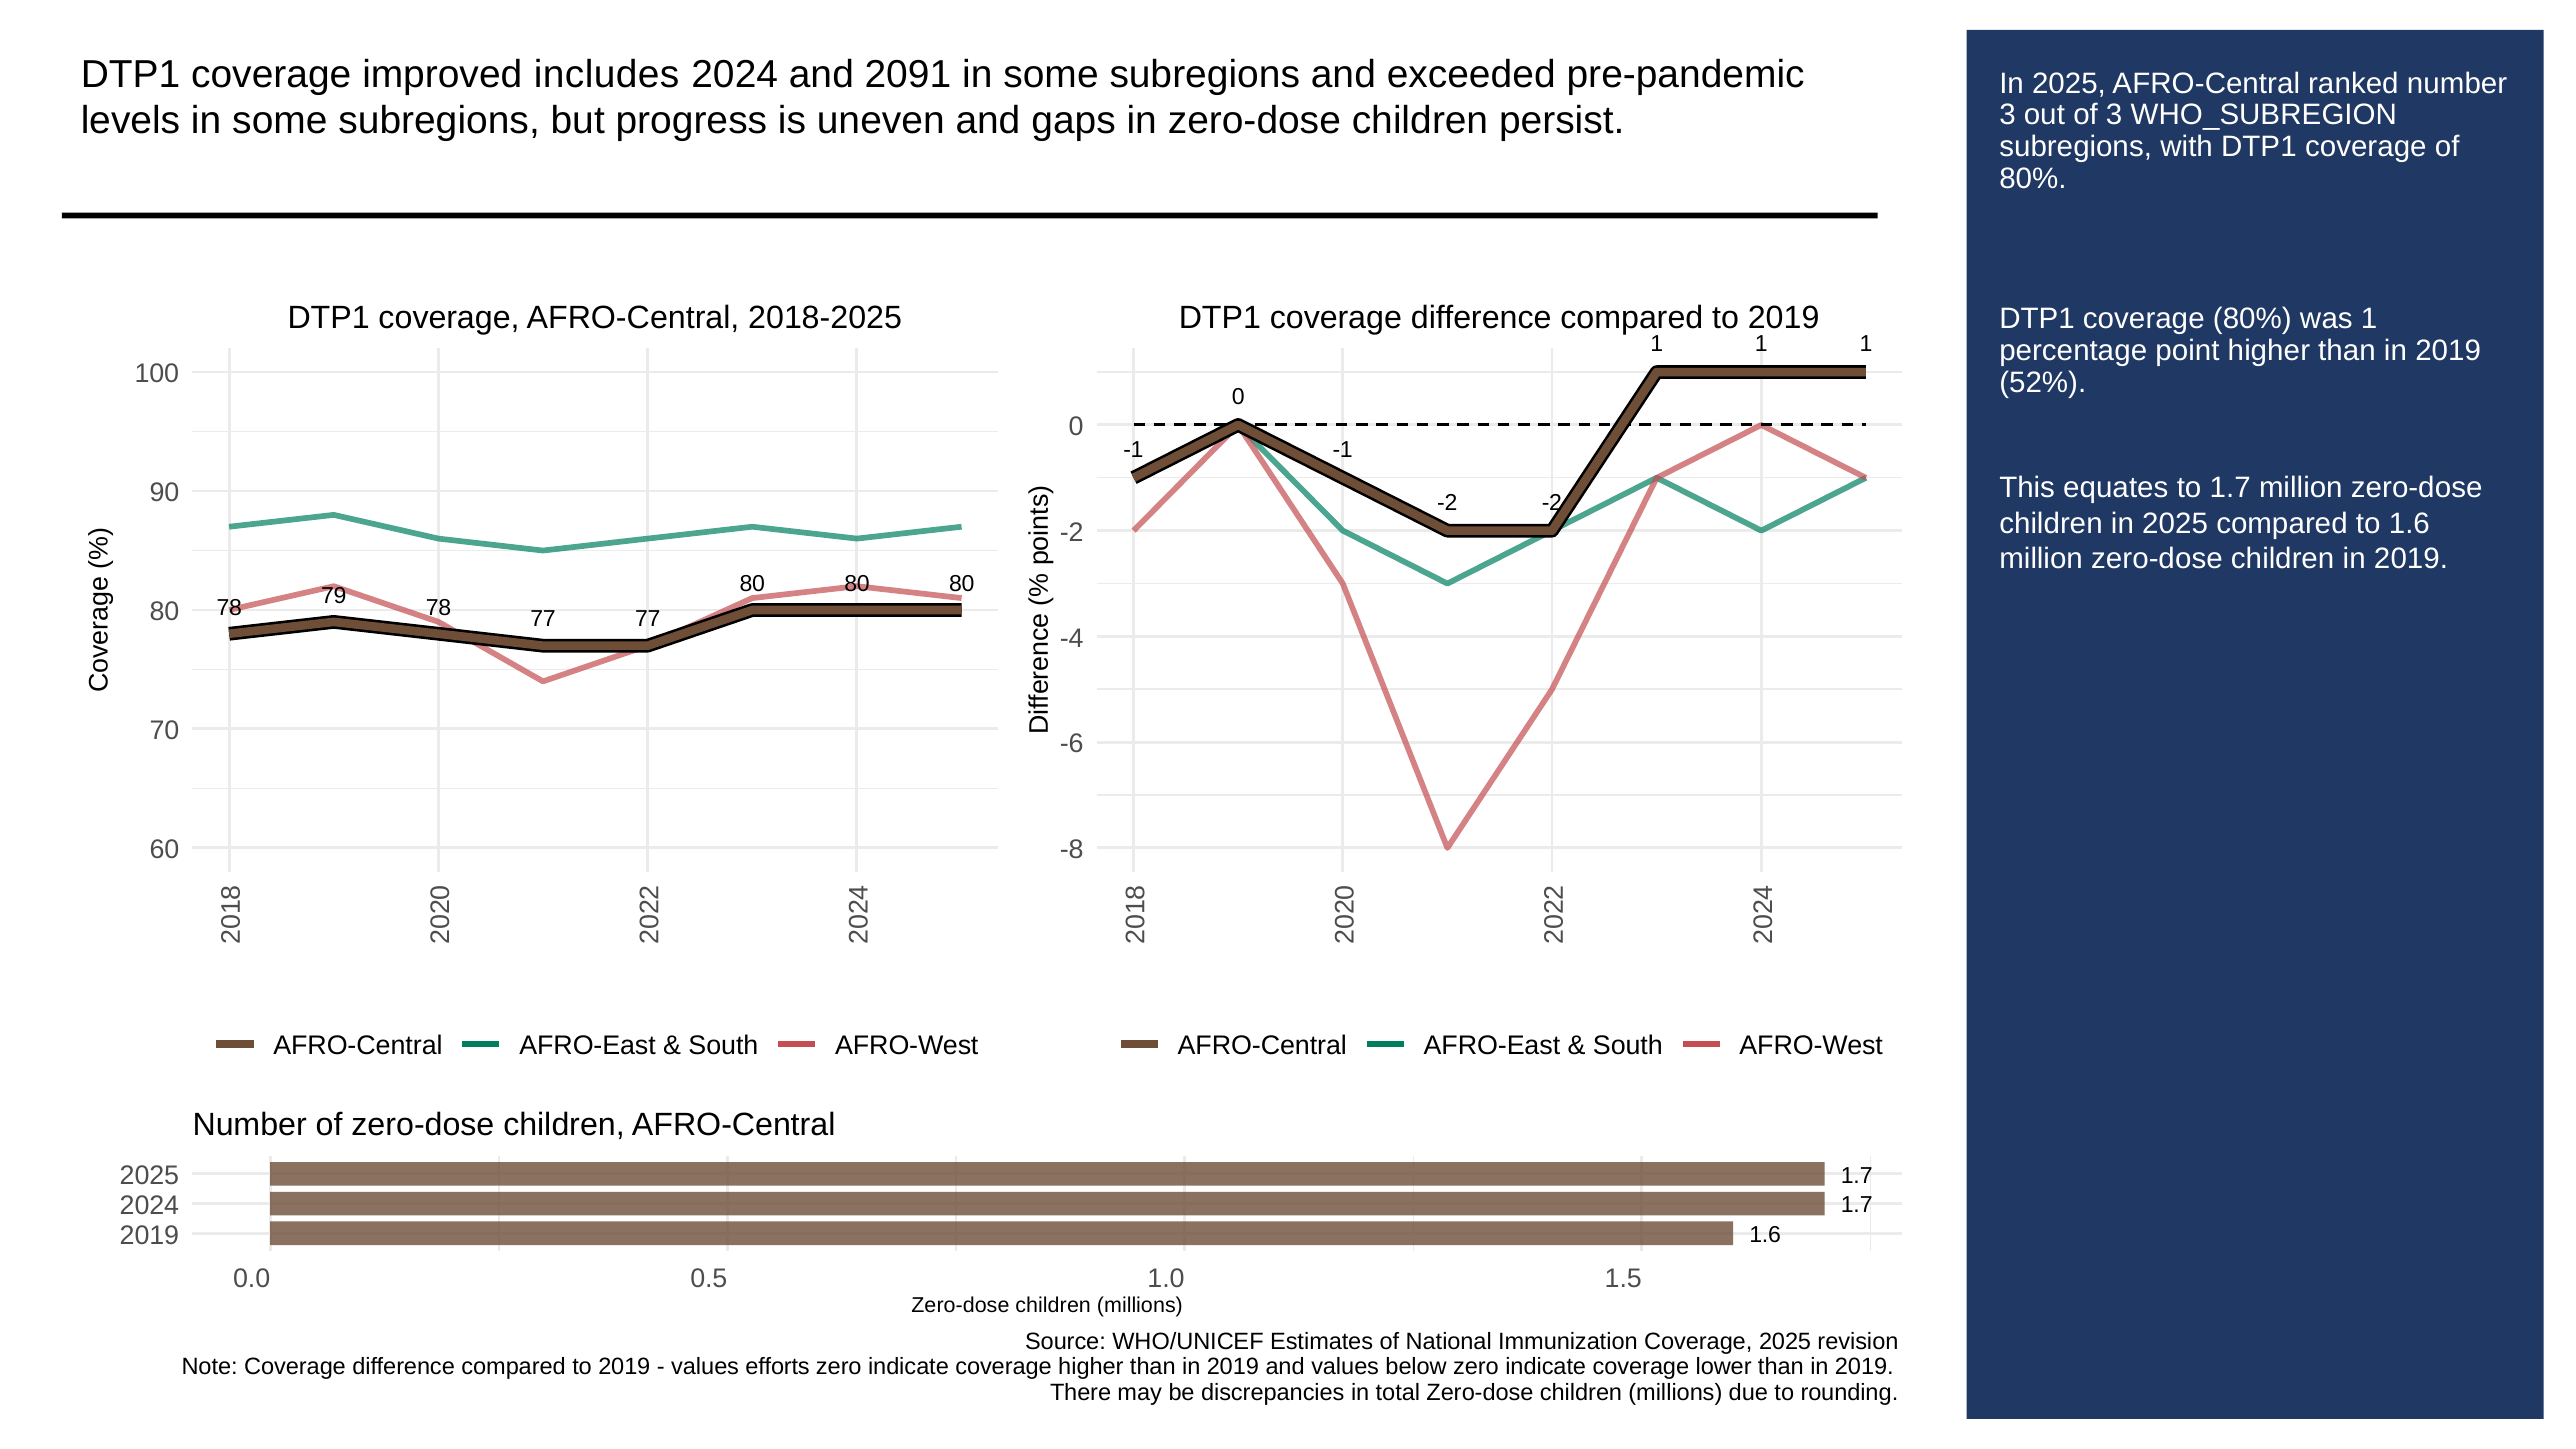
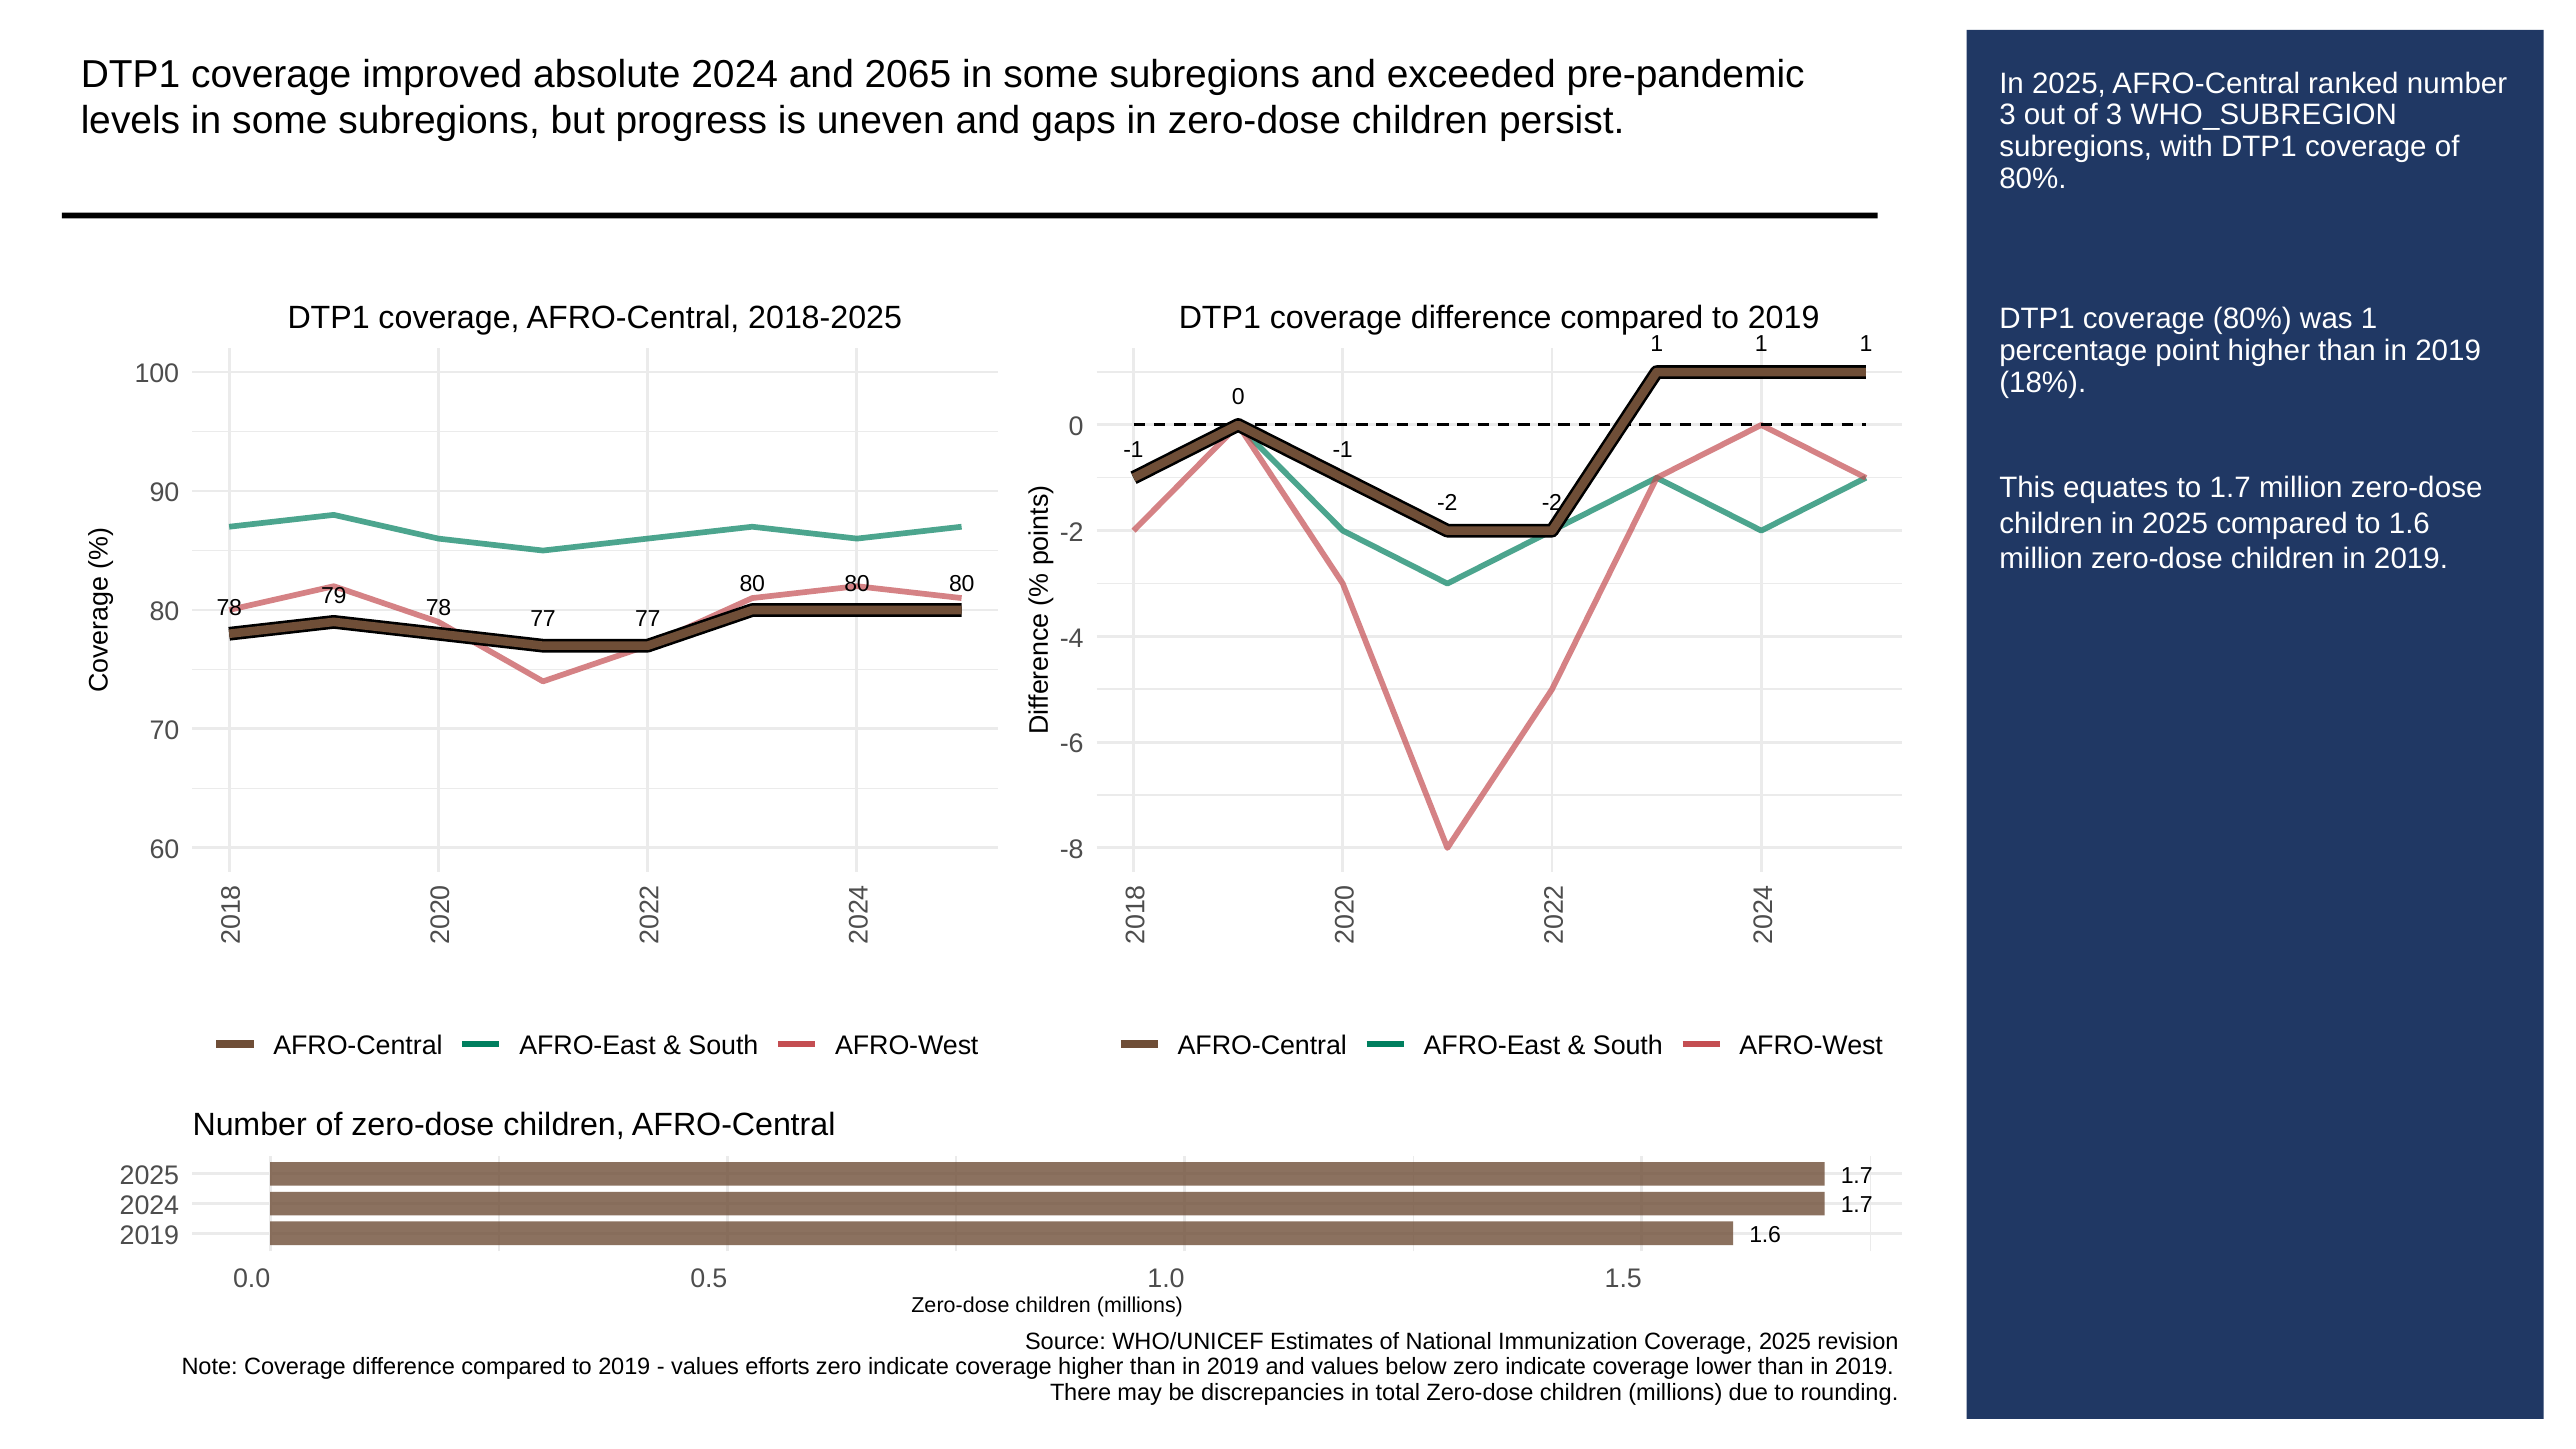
includes: includes -> absolute
2091: 2091 -> 2065
52%: 52% -> 18%
